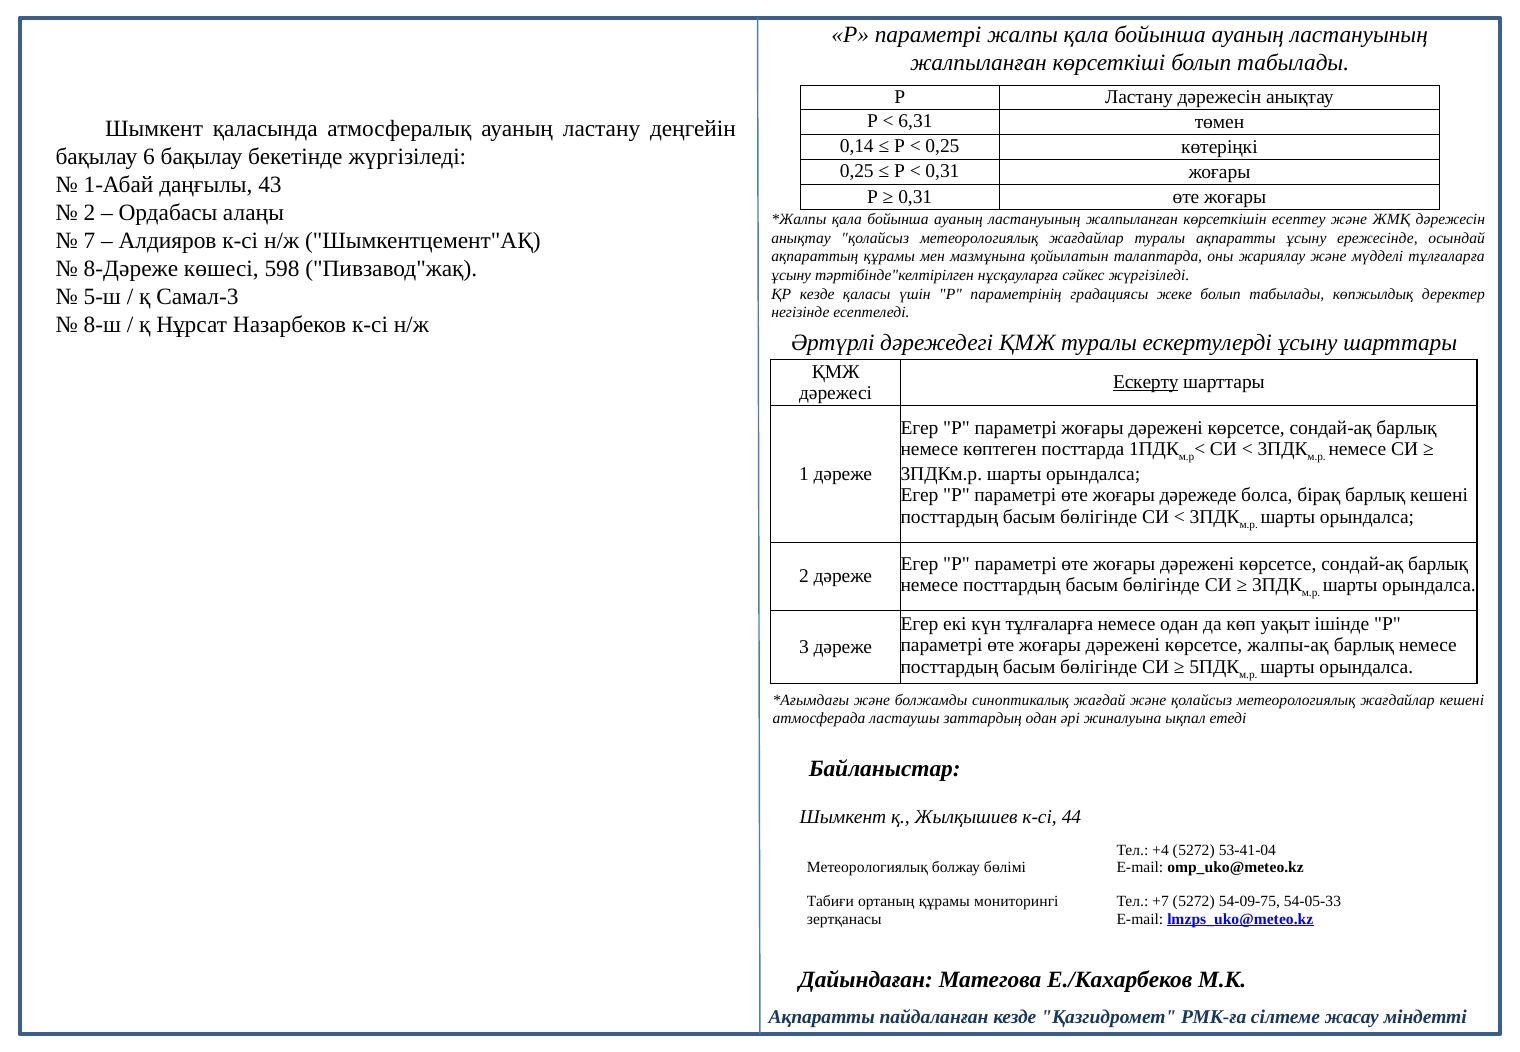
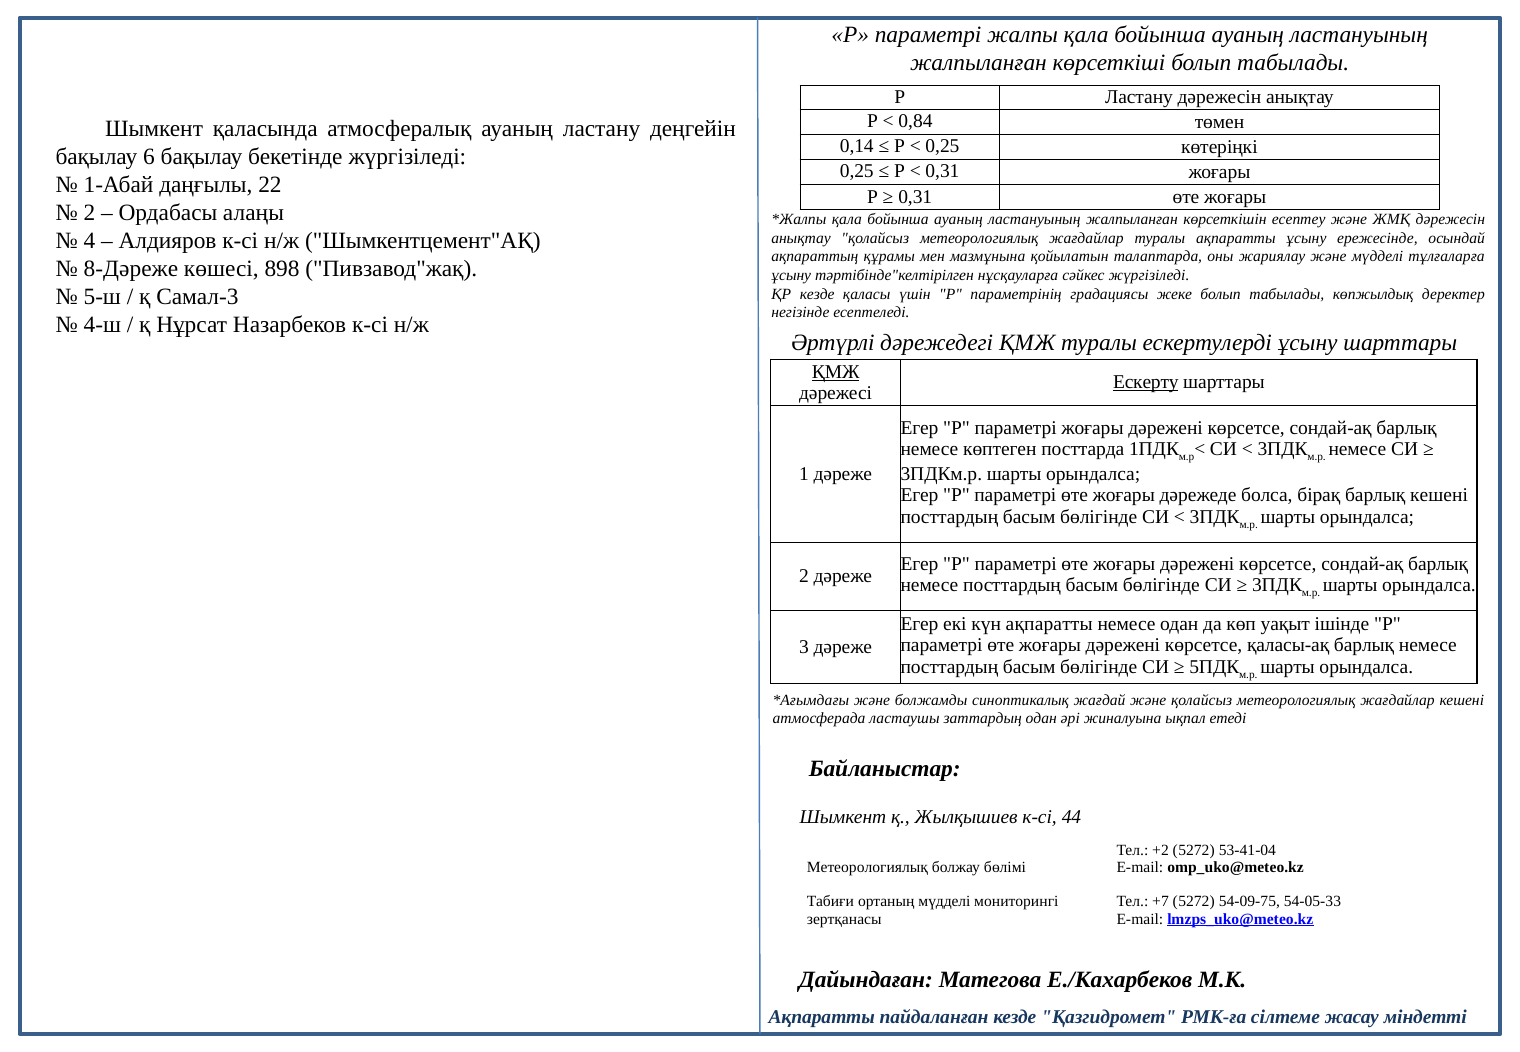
6,31: 6,31 -> 0,84
43: 43 -> 22
7: 7 -> 4
598: 598 -> 898
8-ш: 8-ш -> 4-ш
ҚМЖ at (836, 372) underline: none -> present
күн тұлғаларға: тұлғаларға -> ақпаратты
жалпы-ақ: жалпы-ақ -> қаласы-ақ
+4: +4 -> +2
ортаның құрамы: құрамы -> мүдделі
